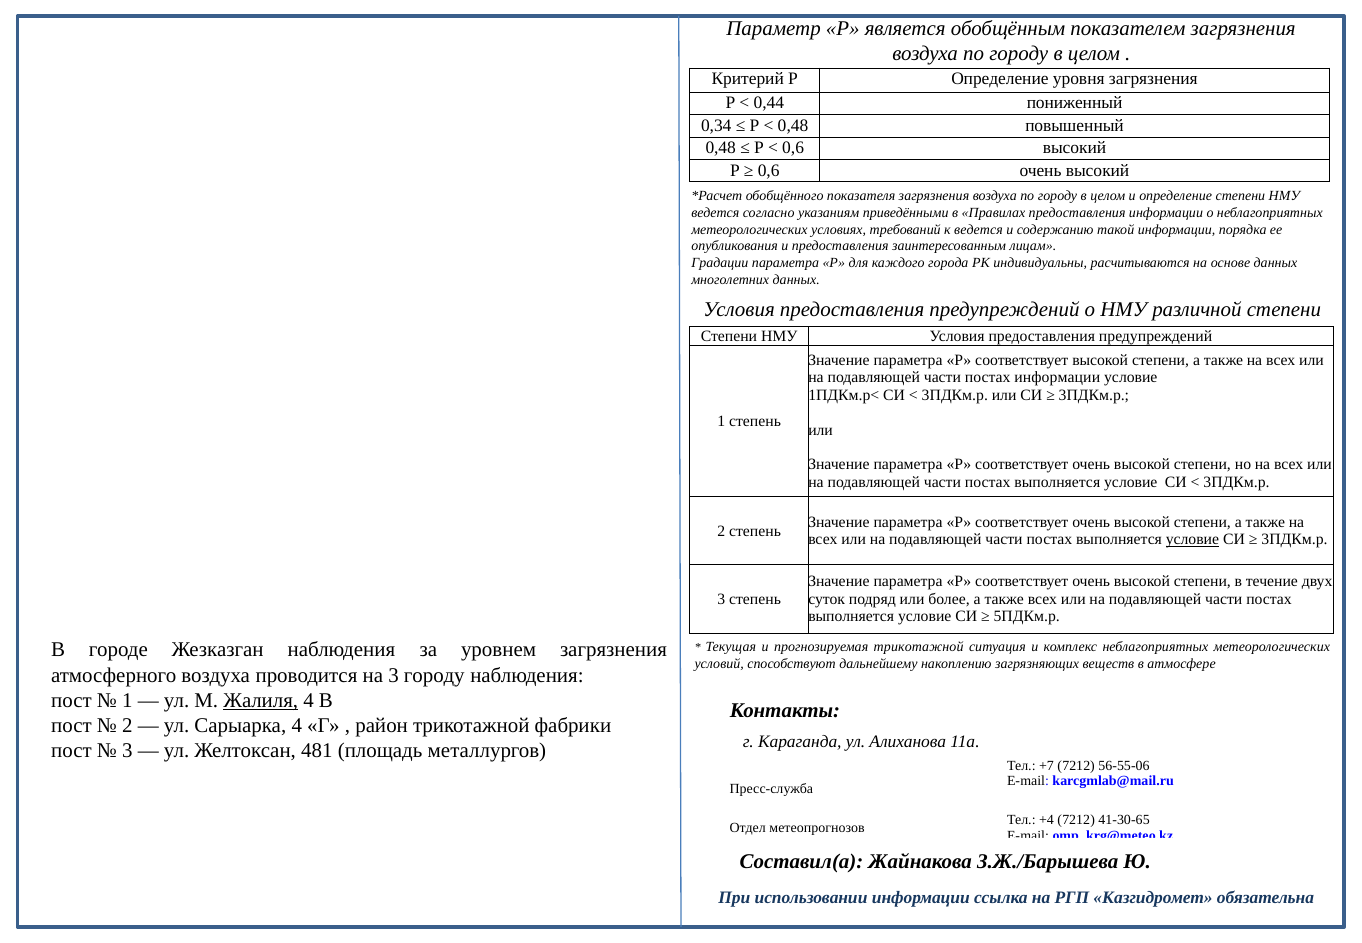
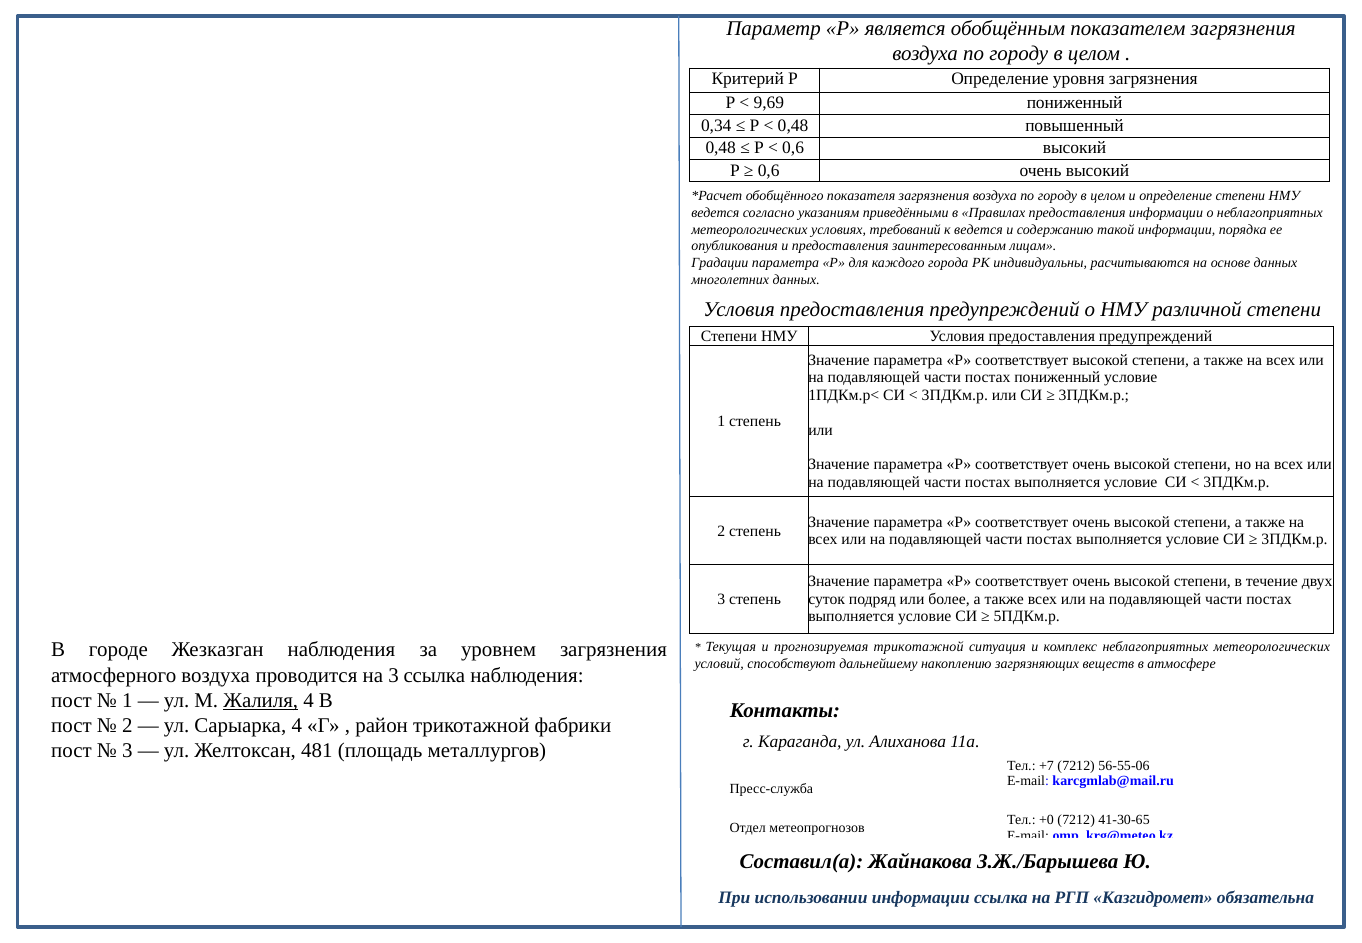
0,44: 0,44 -> 9,69
постах информации: информации -> пониженный
условие at (1192, 540) underline: present -> none
3 городу: городу -> ссылка
+4: +4 -> +0
